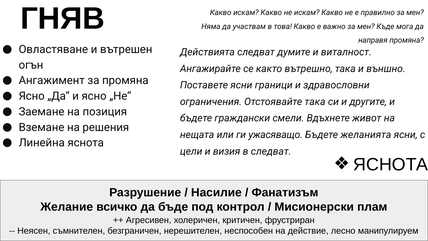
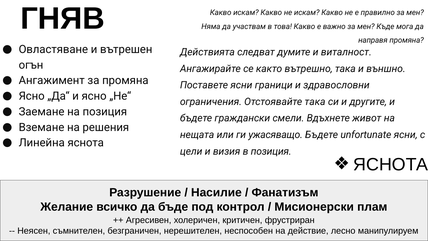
желанията: желанията -> unfortunate
в следват: следват -> позиция
